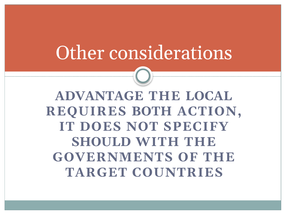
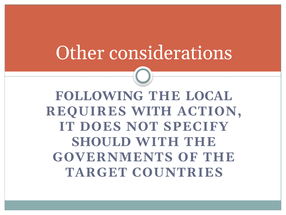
ADVANTAGE: ADVANTAGE -> FOLLOWING
REQUIRES BOTH: BOTH -> WITH
